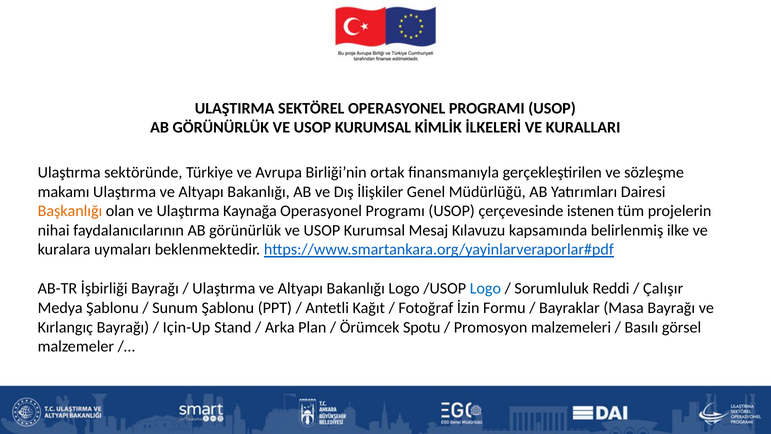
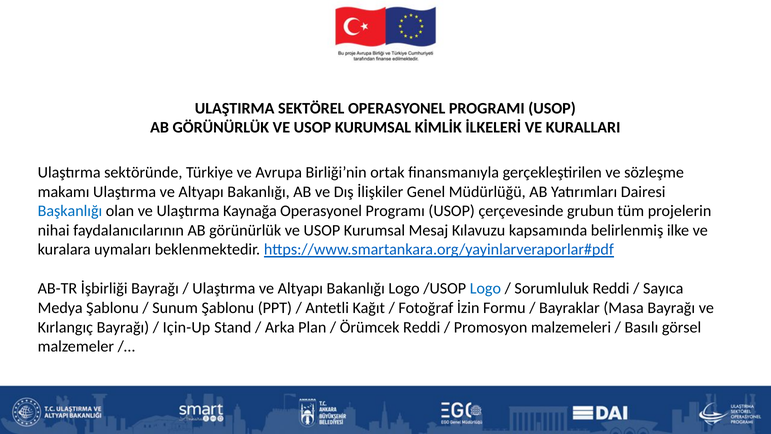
Başkanlığı colour: orange -> blue
istenen: istenen -> grubun
Çalışır: Çalışır -> Sayıca
Örümcek Spotu: Spotu -> Reddi
